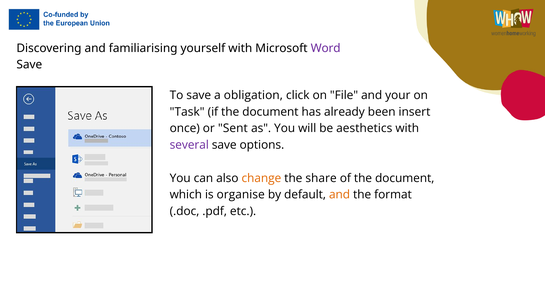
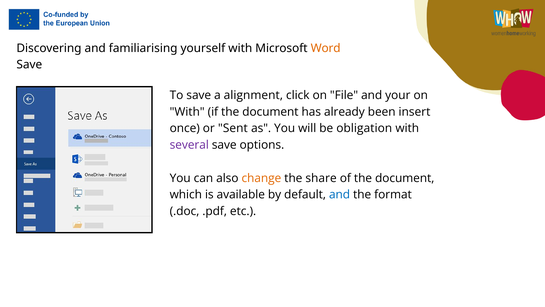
Word colour: purple -> orange
obligation: obligation -> alignment
Task at (187, 112): Task -> With
aesthetics: aesthetics -> obligation
organise: organise -> available
and at (340, 194) colour: orange -> blue
